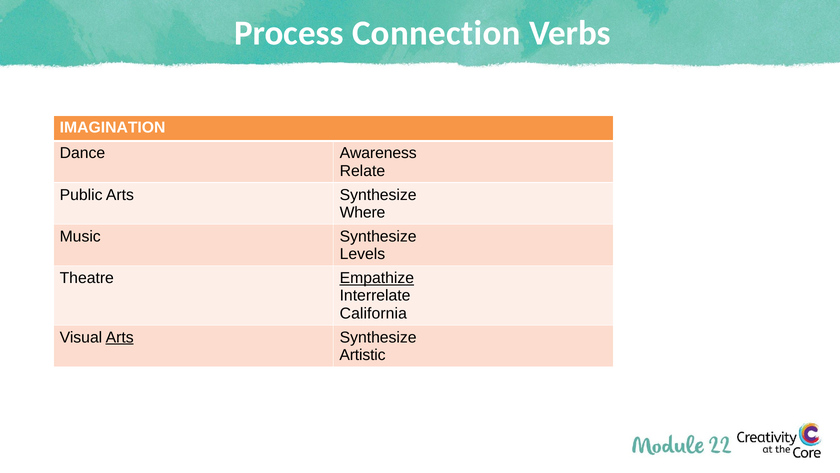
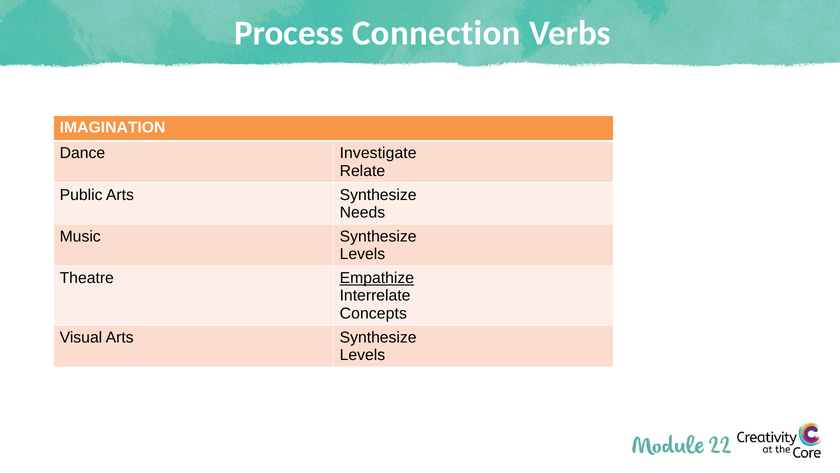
Awareness: Awareness -> Investigate
Where: Where -> Needs
California: California -> Concepts
Arts at (120, 337) underline: present -> none
Artistic at (362, 355): Artistic -> Levels
